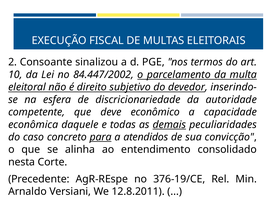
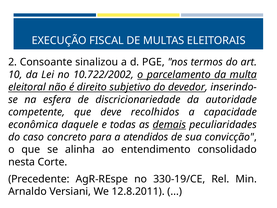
84.447/2002: 84.447/2002 -> 10.722/2002
econômico: econômico -> recolhidos
para underline: present -> none
376-19/CE: 376-19/CE -> 330-19/CE
